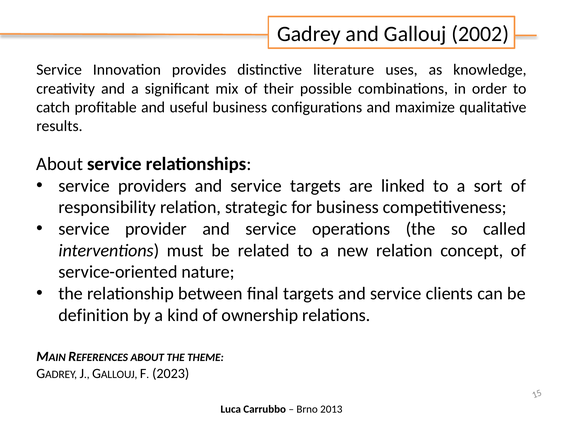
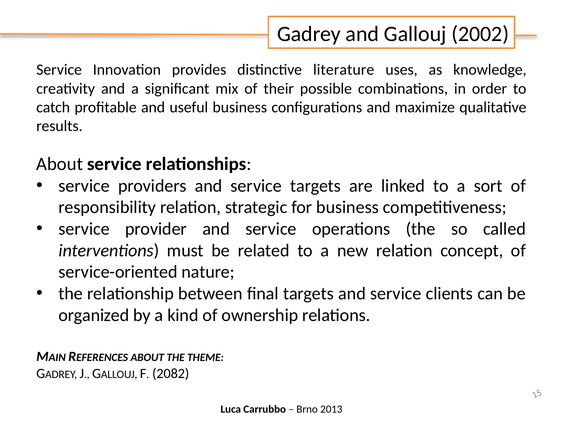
definition: definition -> organized
2023: 2023 -> 2082
